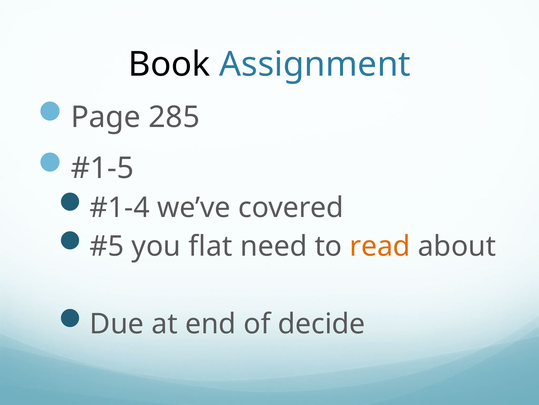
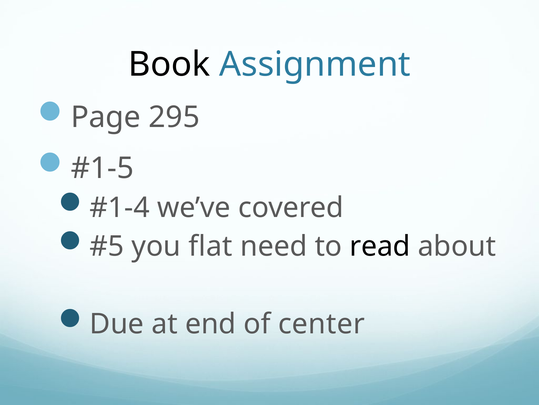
285: 285 -> 295
read colour: orange -> black
decide: decide -> center
